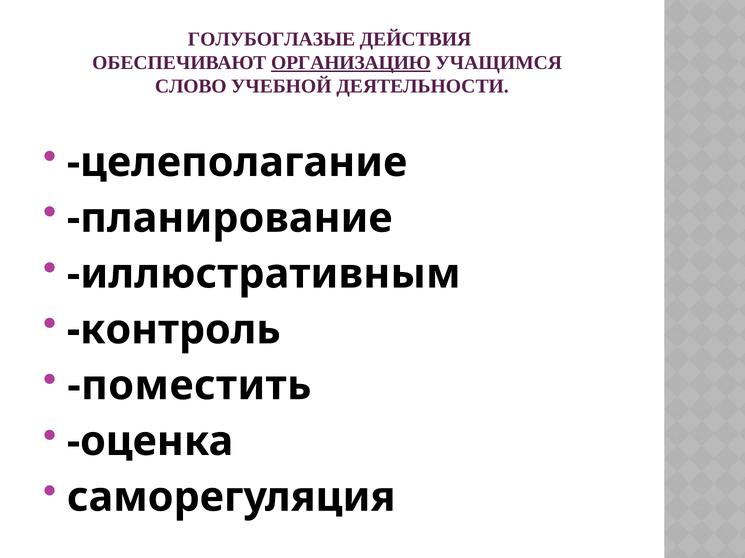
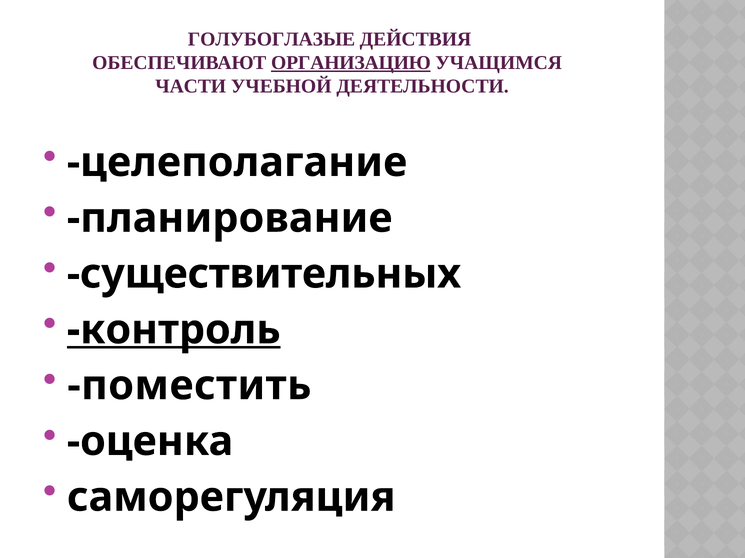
СЛОВО: СЛОВО -> ЧАСТИ
иллюстративным: иллюстративным -> существительных
контроль underline: none -> present
